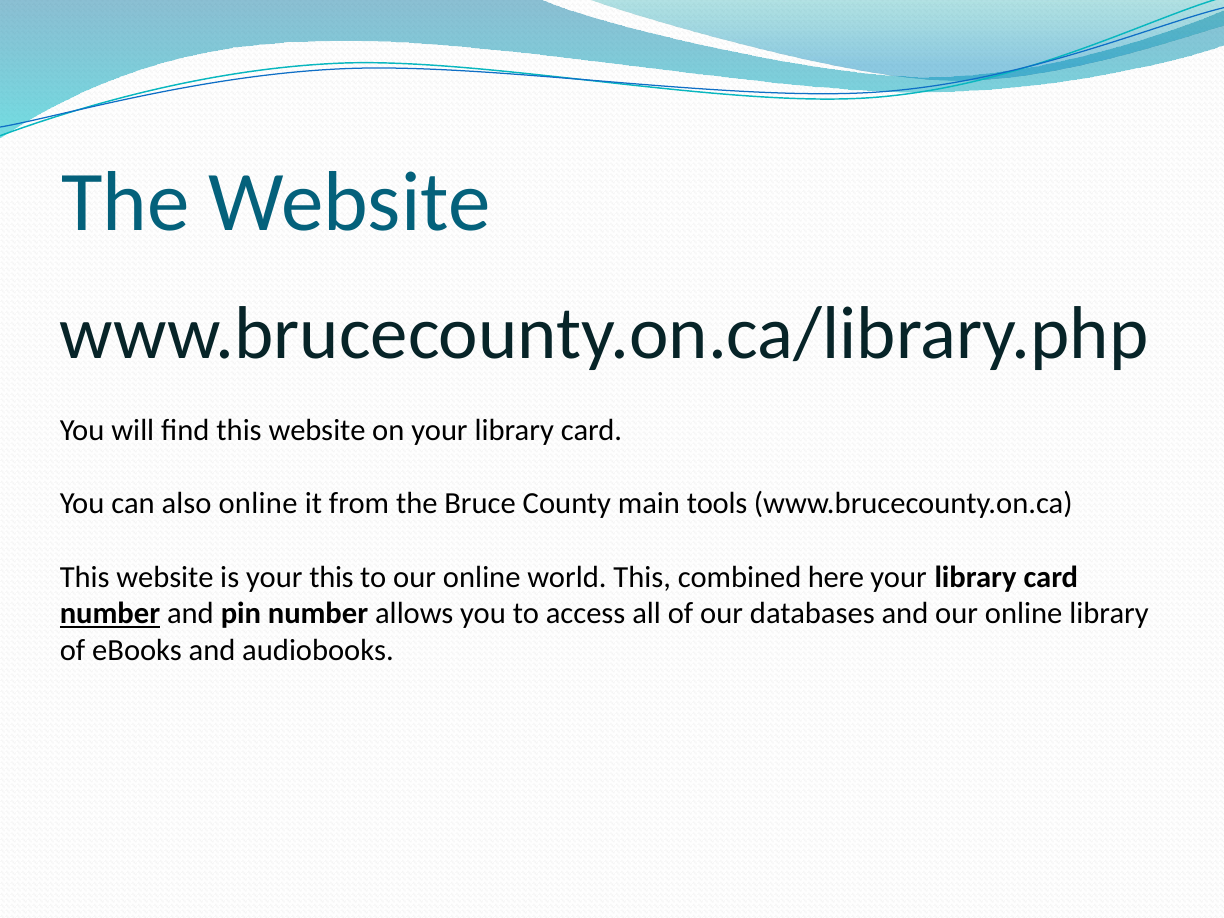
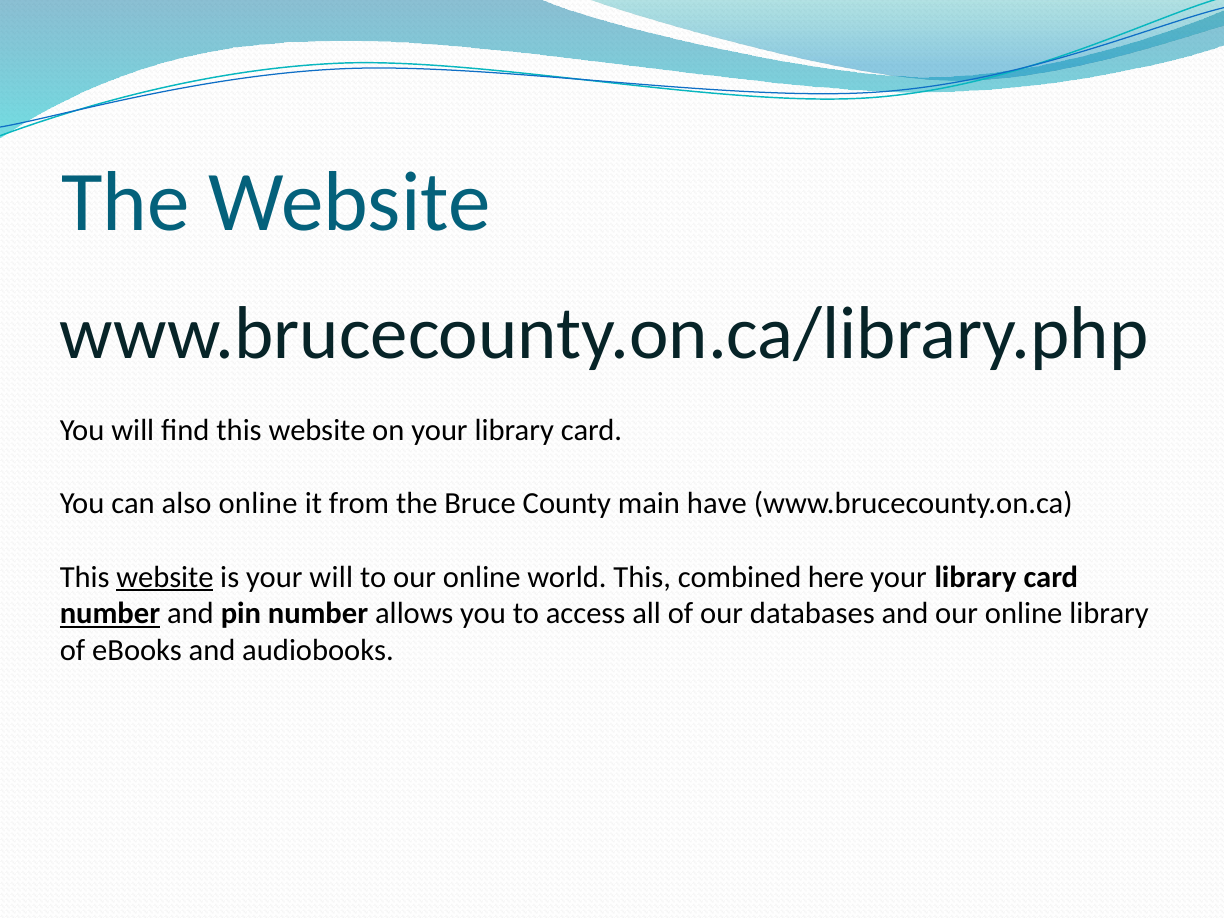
tools: tools -> have
website at (165, 577) underline: none -> present
your this: this -> will
